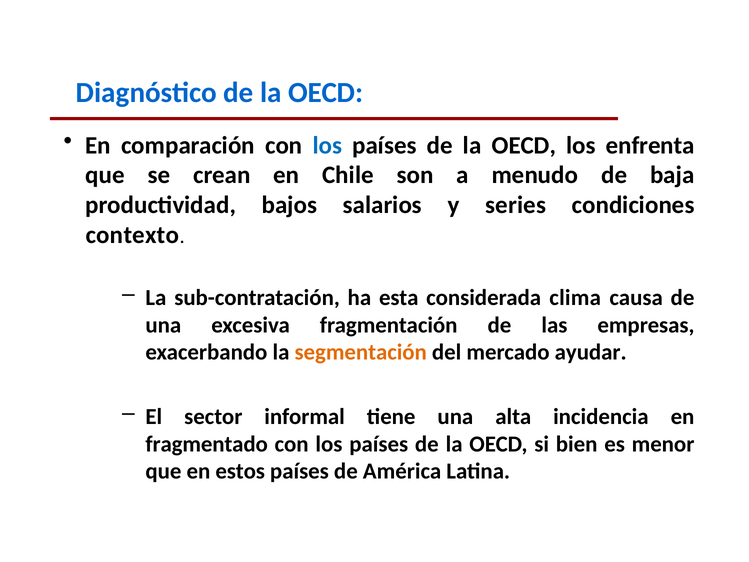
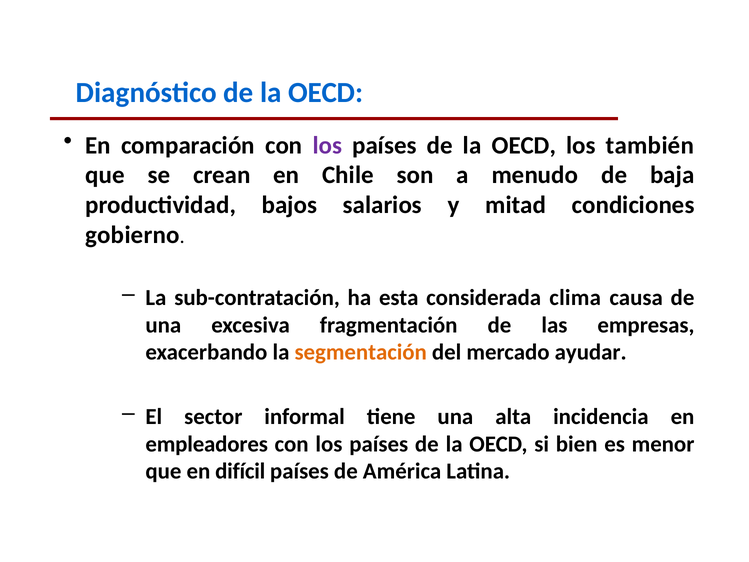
los at (327, 145) colour: blue -> purple
enfrenta: enfrenta -> también
series: series -> mitad
contexto: contexto -> gobierno
fragmentado: fragmentado -> empleadores
estos: estos -> difícil
